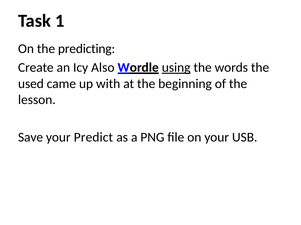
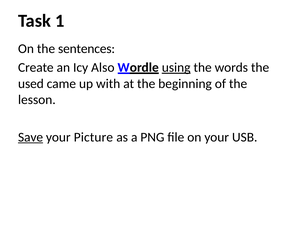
predicting: predicting -> sentences
Save underline: none -> present
Predict: Predict -> Picture
